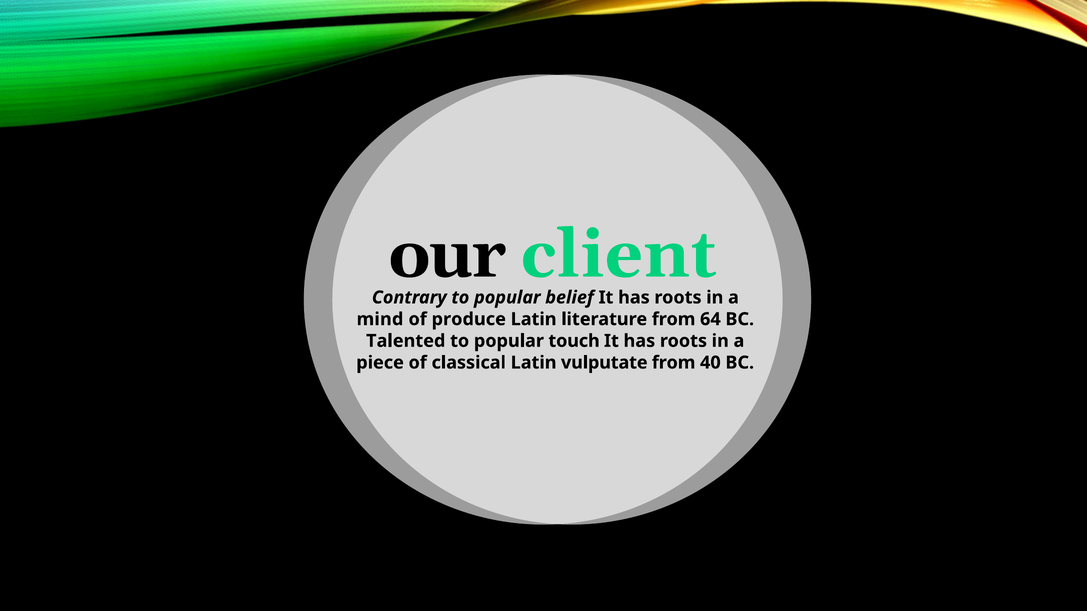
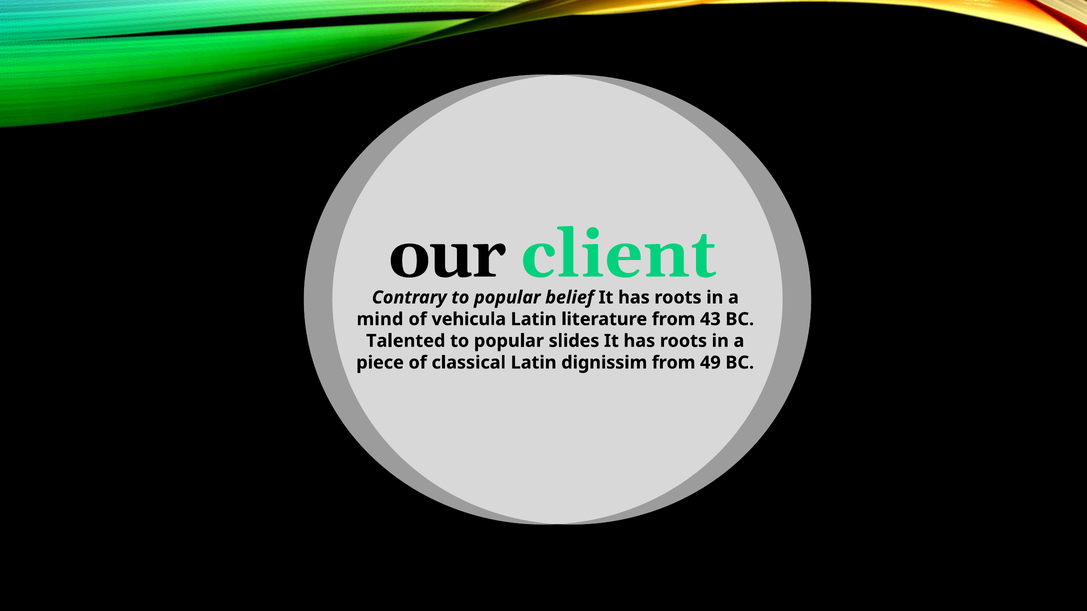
produce: produce -> vehicula
64: 64 -> 43
touch: touch -> slides
vulputate: vulputate -> dignissim
40: 40 -> 49
